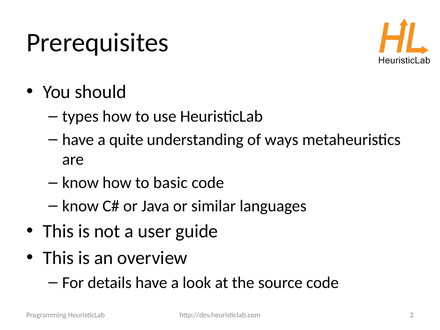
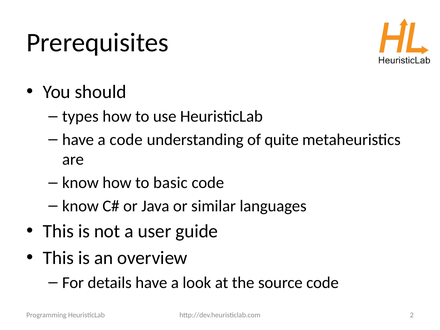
a quite: quite -> code
ways: ways -> quite
